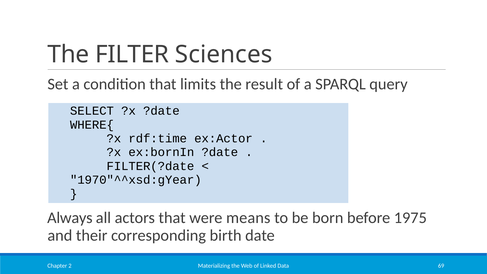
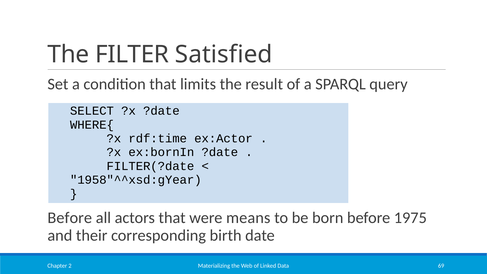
Sciences: Sciences -> Satisfied
1970"^^xsd:gYear: 1970"^^xsd:gYear -> 1958"^^xsd:gYear
Always at (70, 218): Always -> Before
